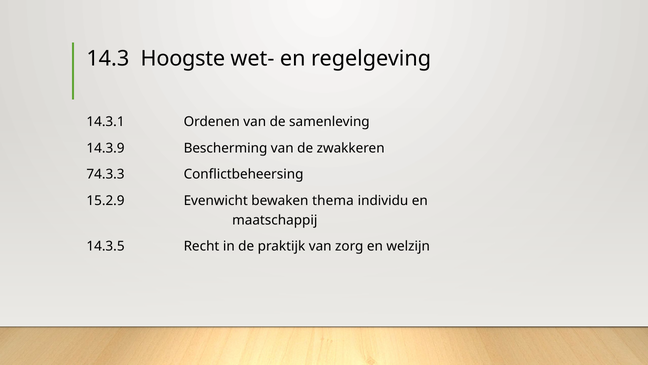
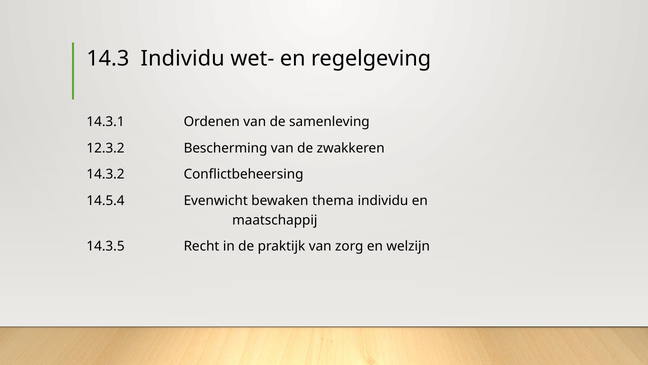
14.3 Hoogste: Hoogste -> Individu
14.3.9: 14.3.9 -> 12.3.2
74.3.3: 74.3.3 -> 14.3.2
15.2.9: 15.2.9 -> 14.5.4
